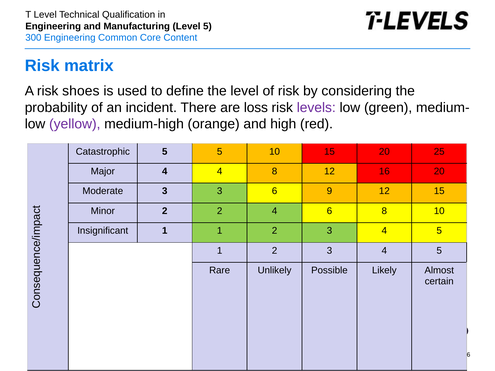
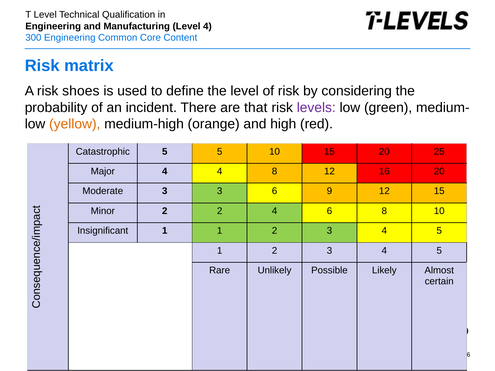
Level 5: 5 -> 4
loss: loss -> that
yellow colour: purple -> orange
